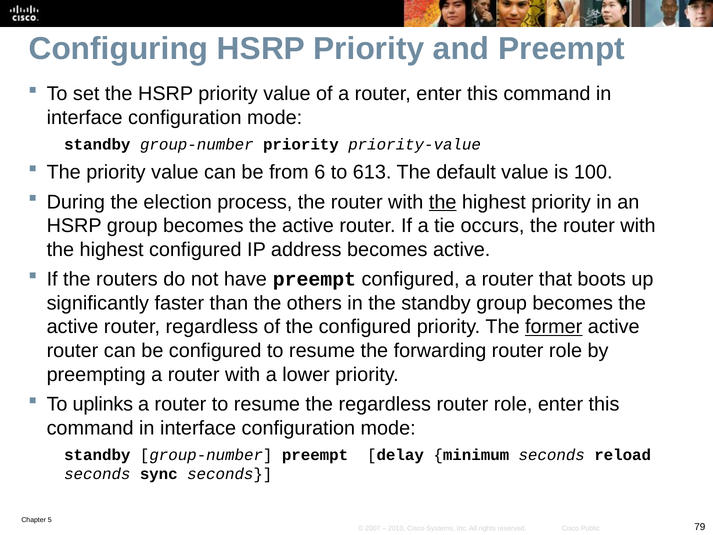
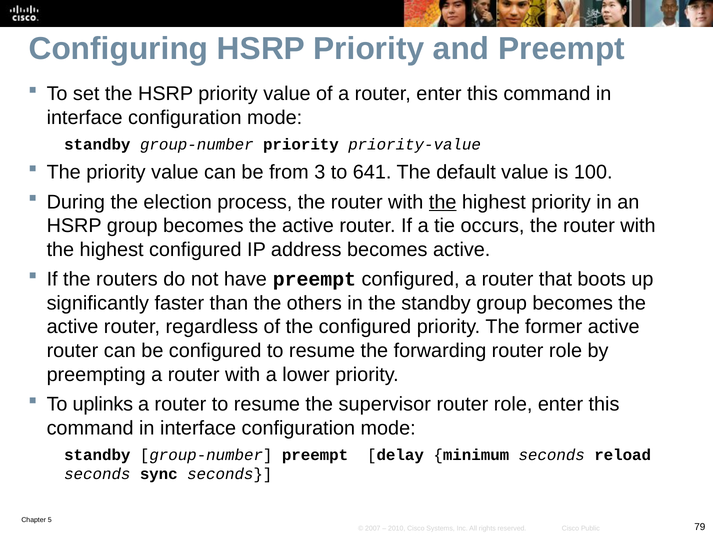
6: 6 -> 3
613: 613 -> 641
former underline: present -> none
the regardless: regardless -> supervisor
